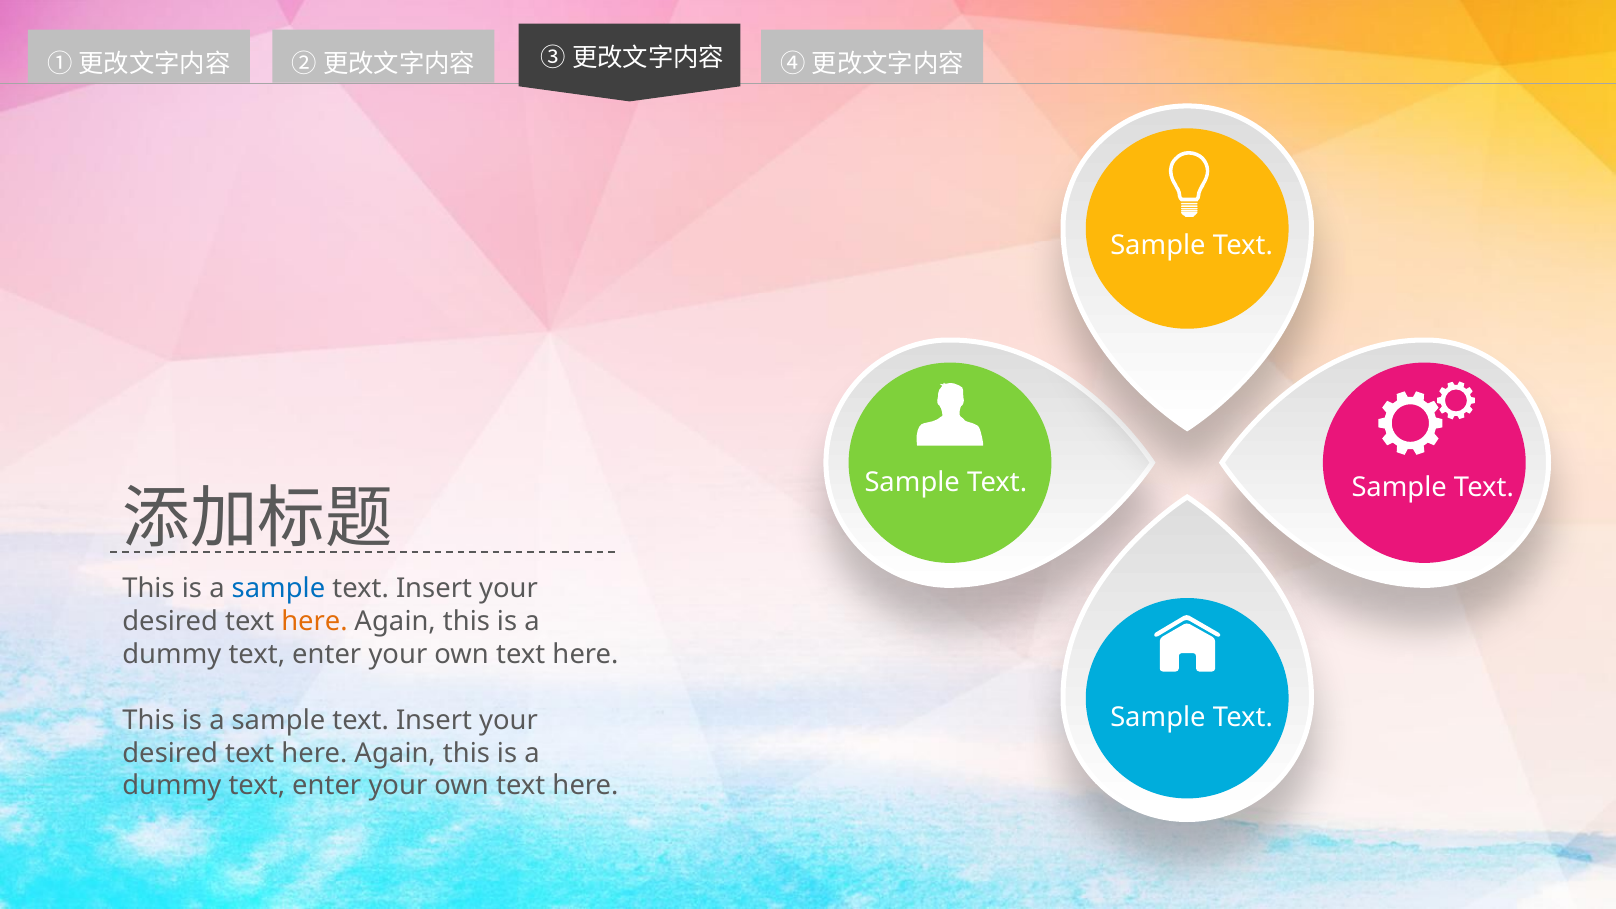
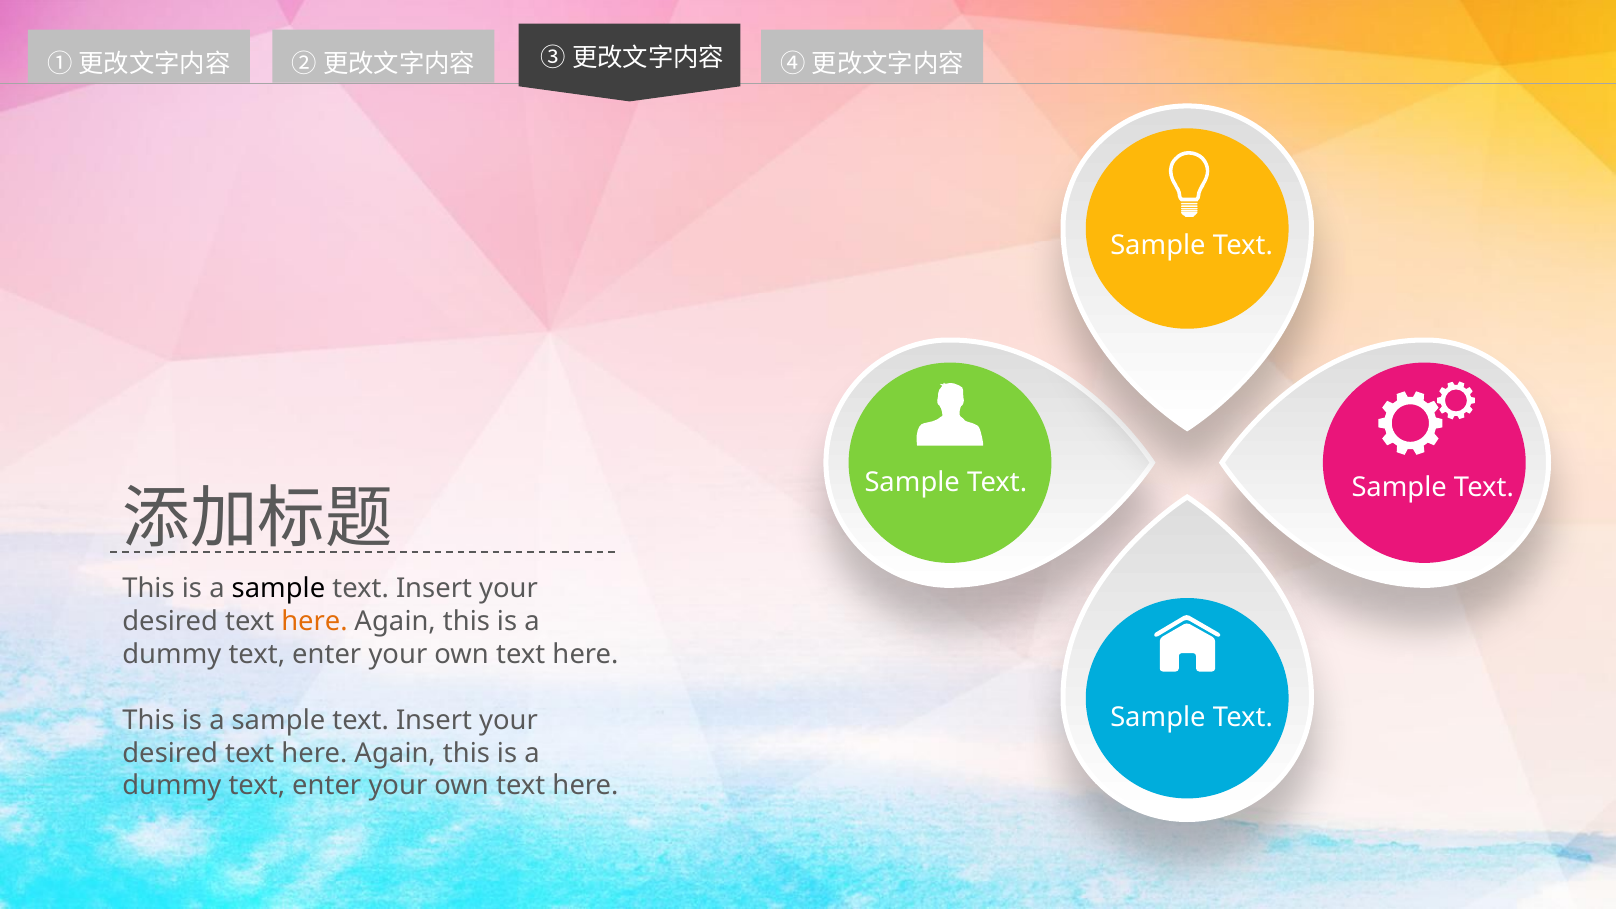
sample at (278, 588) colour: blue -> black
